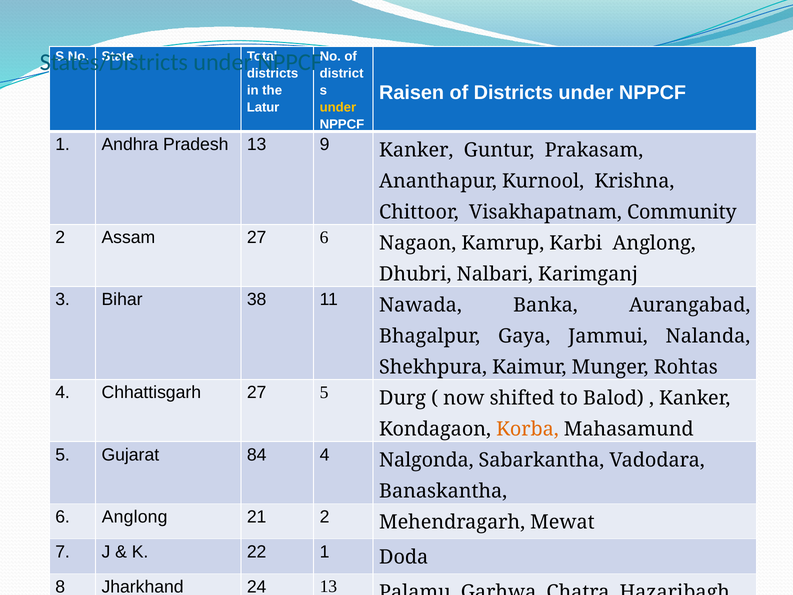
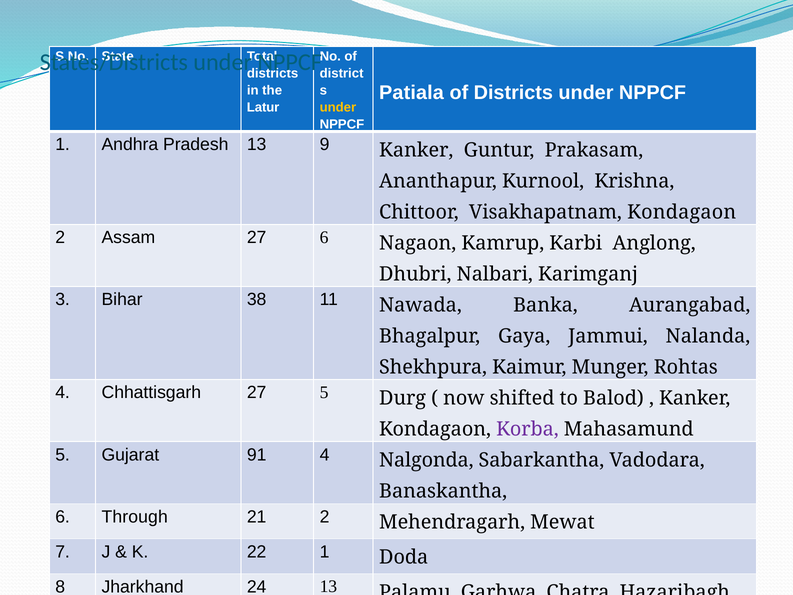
Raisen: Raisen -> Patiala
Visakhapatnam Community: Community -> Kondagaon
Korba colour: orange -> purple
84: 84 -> 91
6 Anglong: Anglong -> Through
